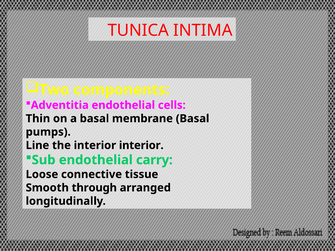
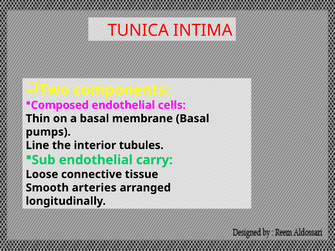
Adventitia: Adventitia -> Composed
interior interior: interior -> tubules
through: through -> arteries
